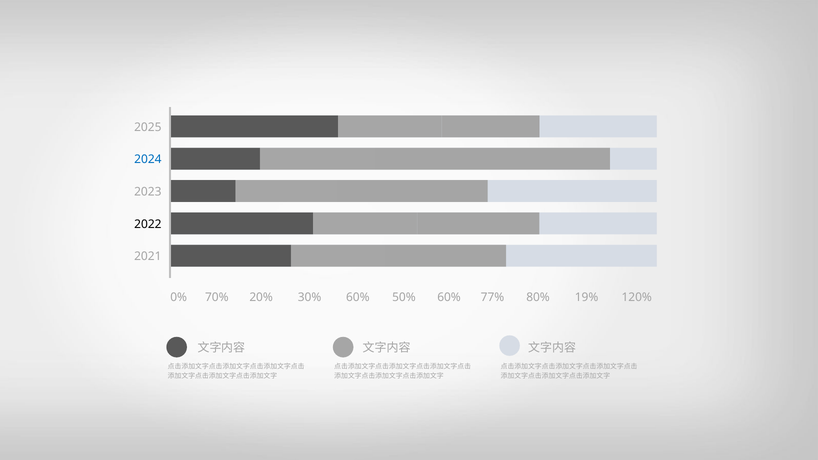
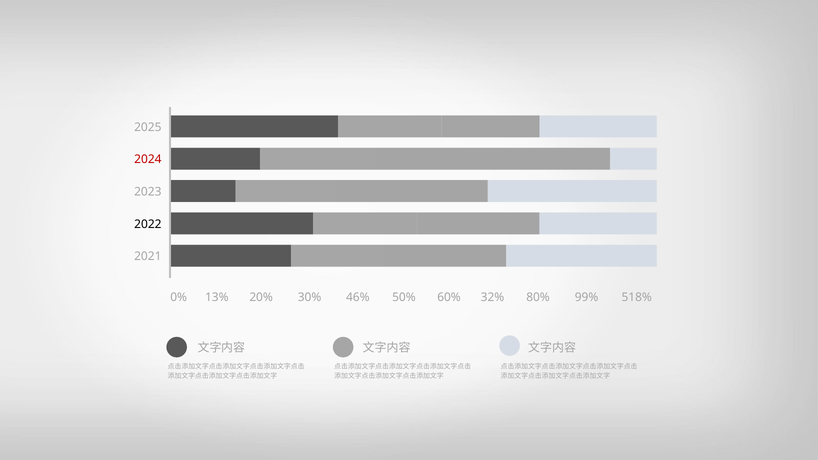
2024 colour: blue -> red
70%: 70% -> 13%
60% at (358, 297): 60% -> 46%
77%: 77% -> 32%
19%: 19% -> 99%
120%: 120% -> 518%
